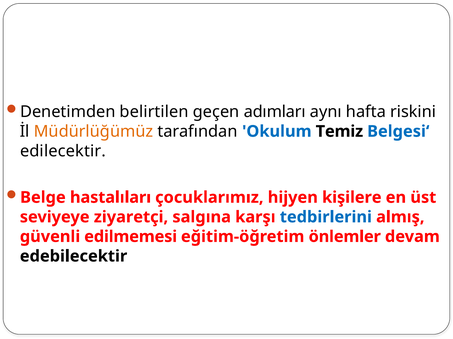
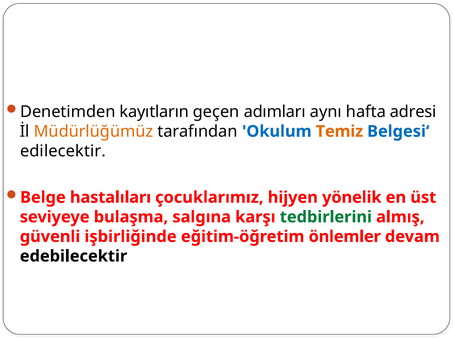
belirtilen: belirtilen -> kayıtların
riskini: riskini -> adresi
Temiz colour: black -> orange
kişilere: kişilere -> yönelik
ziyaretçi: ziyaretçi -> bulaşma
tedbirlerini colour: blue -> green
edilmemesi: edilmemesi -> işbirliğinde
